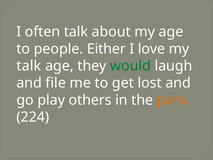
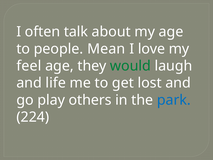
Either: Either -> Mean
talk at (29, 66): talk -> feel
file: file -> life
park colour: orange -> blue
